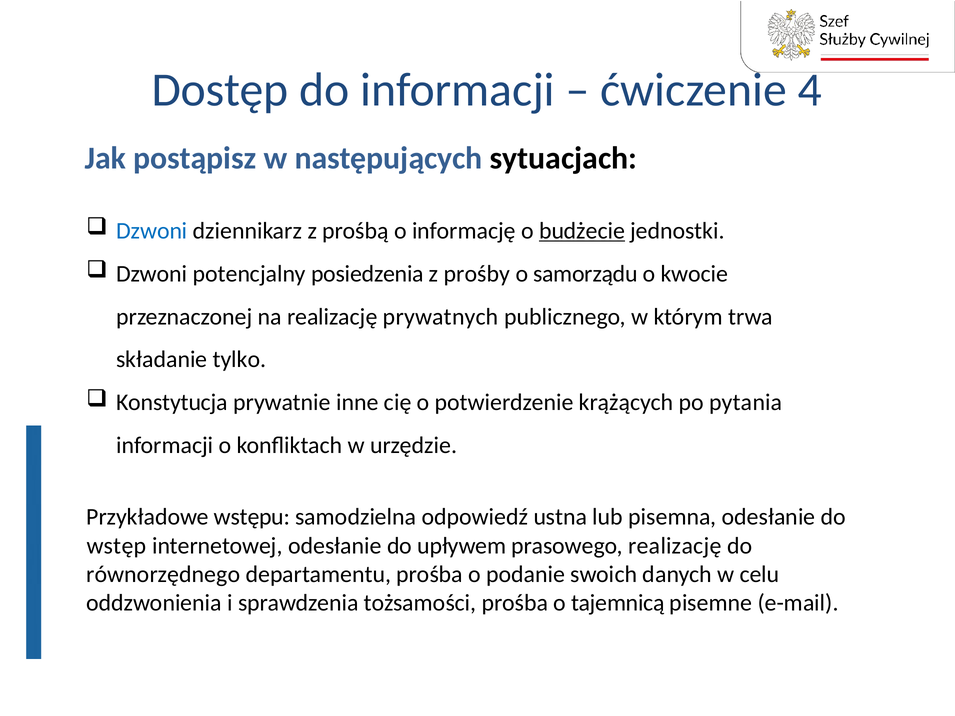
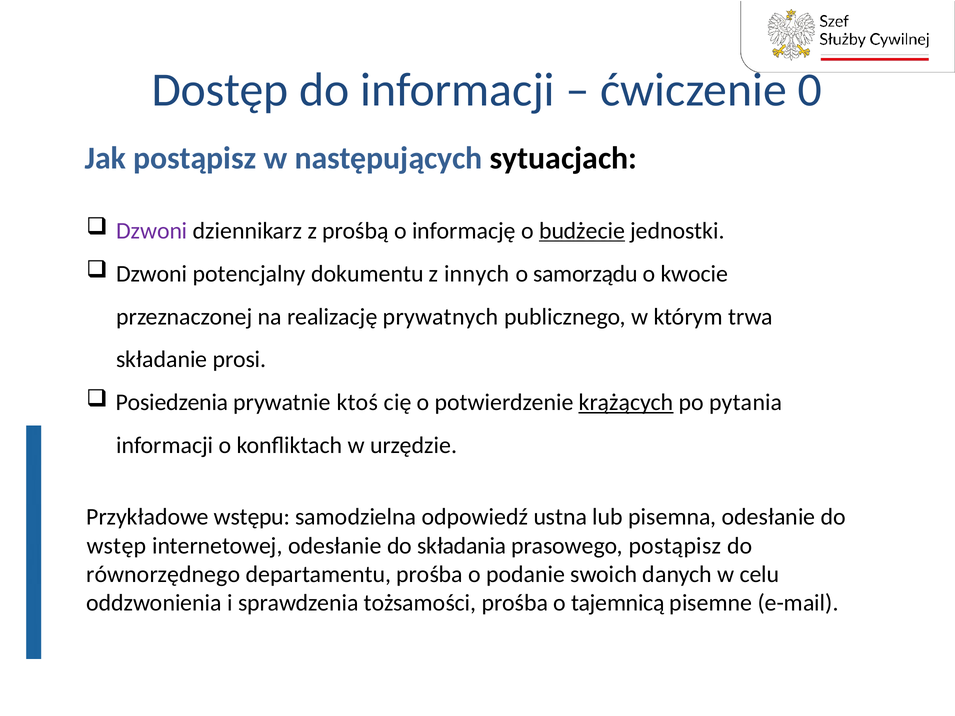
4: 4 -> 0
Dzwoni at (152, 231) colour: blue -> purple
posiedzenia: posiedzenia -> dokumentu
prośby: prośby -> innych
tylko: tylko -> prosi
Konstytucja: Konstytucja -> Posiedzenia
inne: inne -> ktoś
krążących underline: none -> present
upływem: upływem -> składania
prasowego realizację: realizację -> postąpisz
